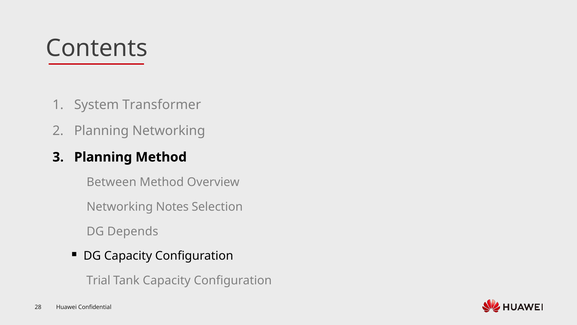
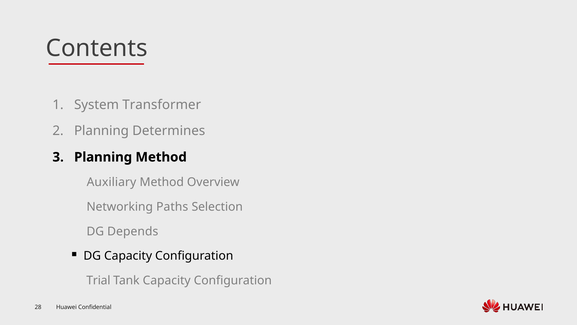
Planning Networking: Networking -> Determines
Between: Between -> Auxiliary
Notes: Notes -> Paths
